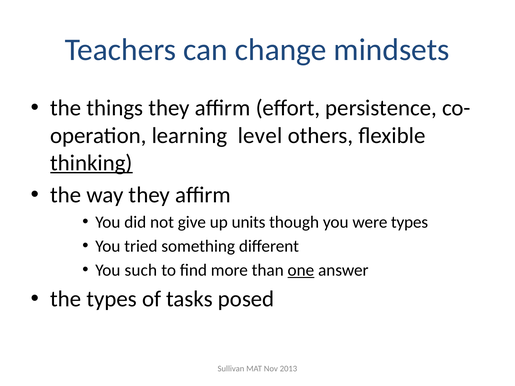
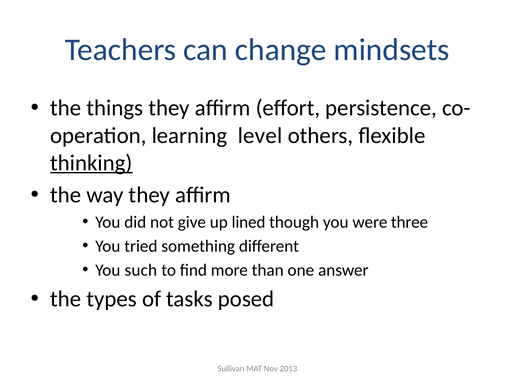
units: units -> lined
were types: types -> three
one underline: present -> none
